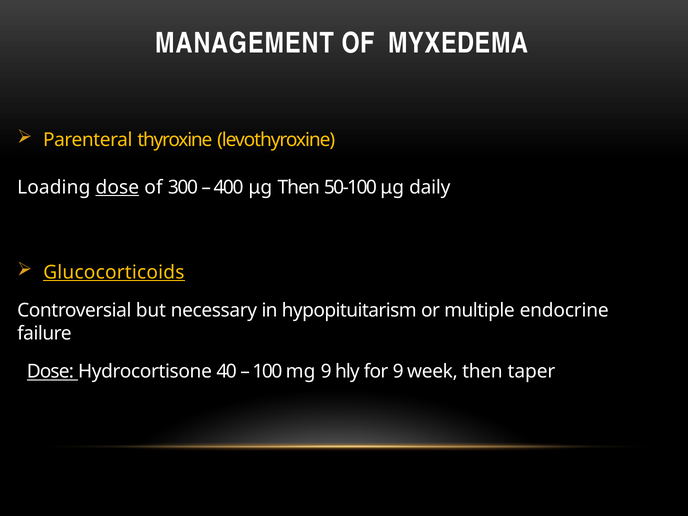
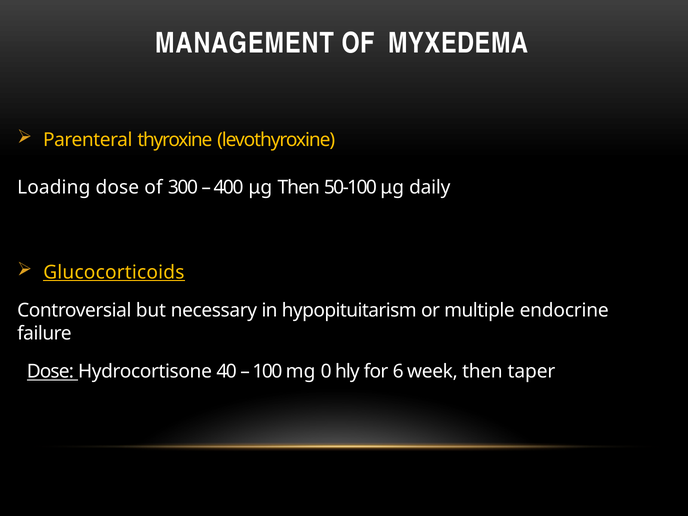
dose at (117, 187) underline: present -> none
mg 9: 9 -> 0
for 9: 9 -> 6
